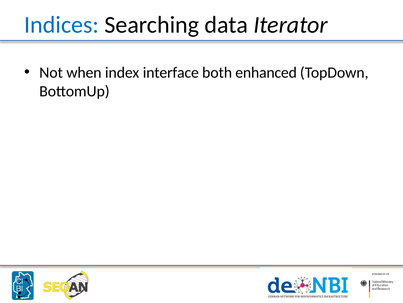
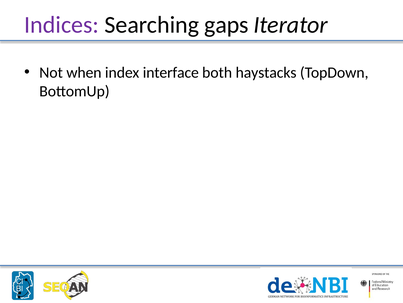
Indices colour: blue -> purple
data: data -> gaps
enhanced: enhanced -> haystacks
